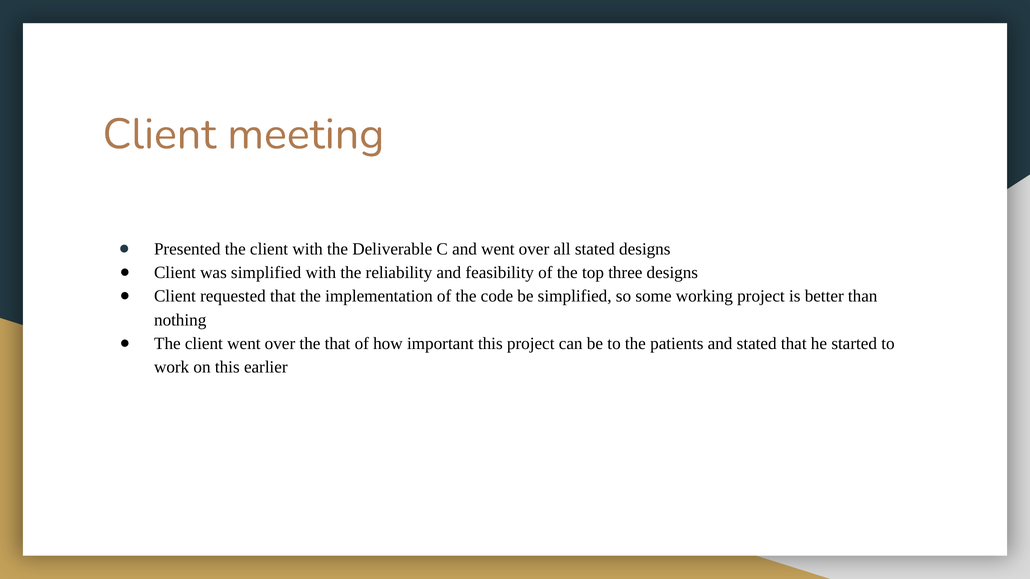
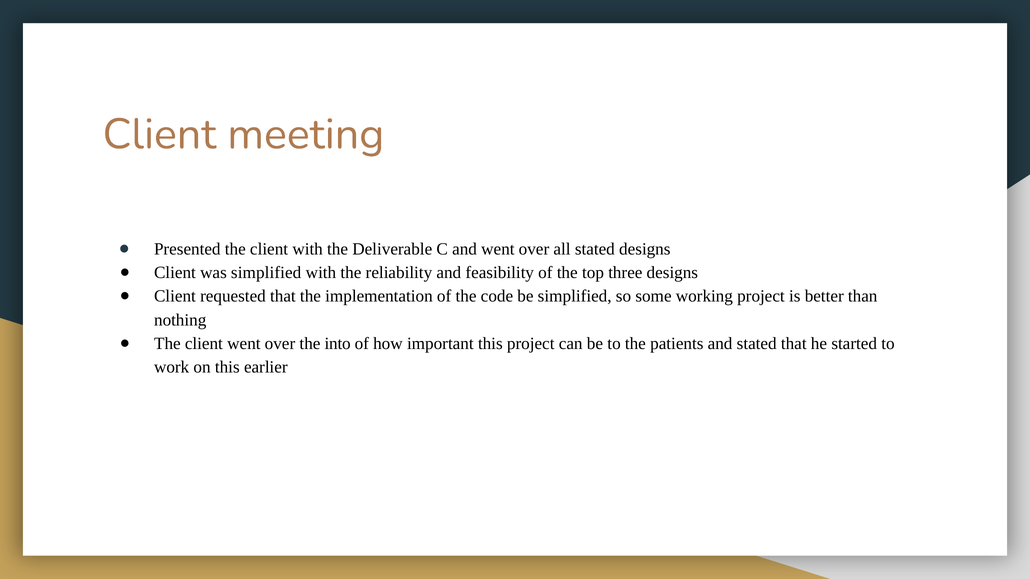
the that: that -> into
